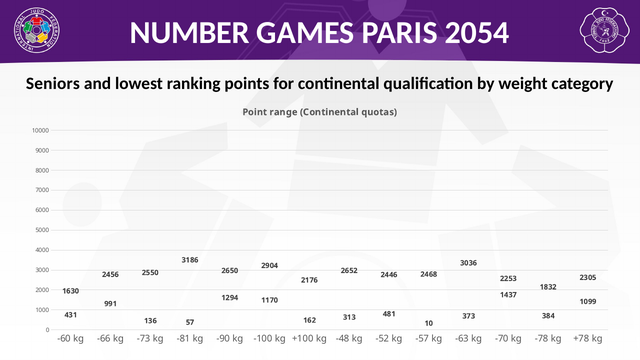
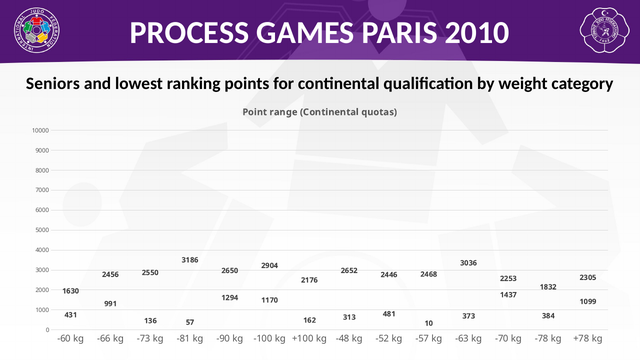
NUMBER: NUMBER -> PROCESS
2054: 2054 -> 2010
